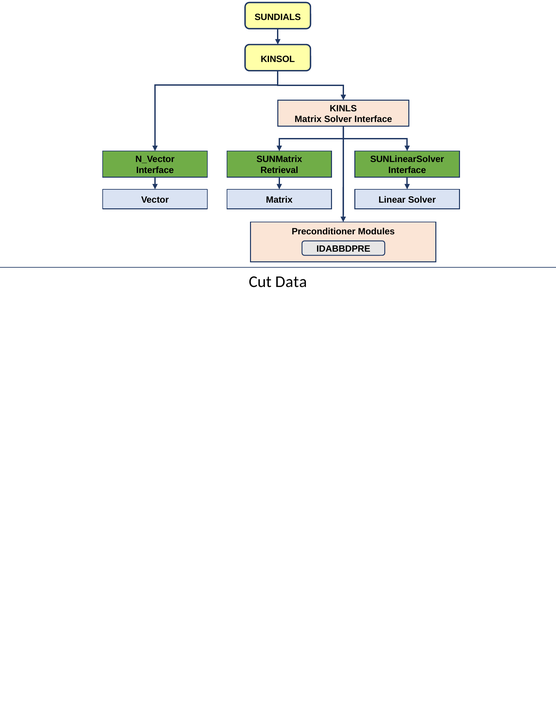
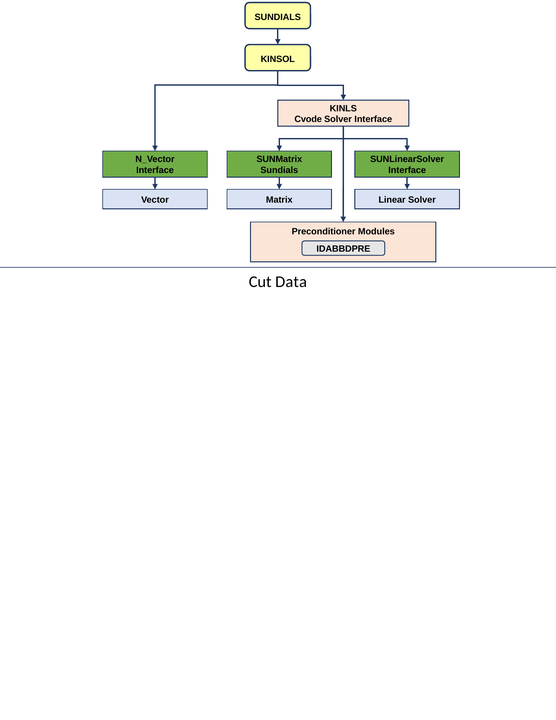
Matrix at (308, 119): Matrix -> Cvode
Retrieval at (279, 170): Retrieval -> Sundials
